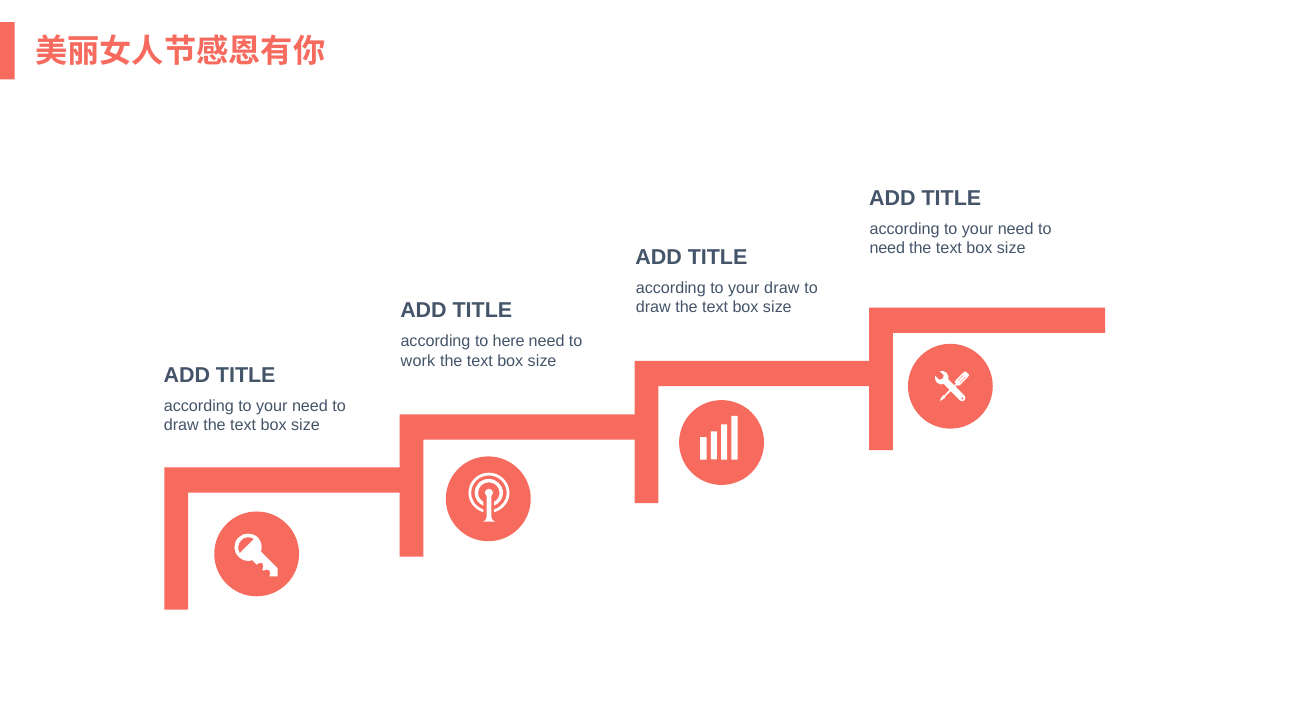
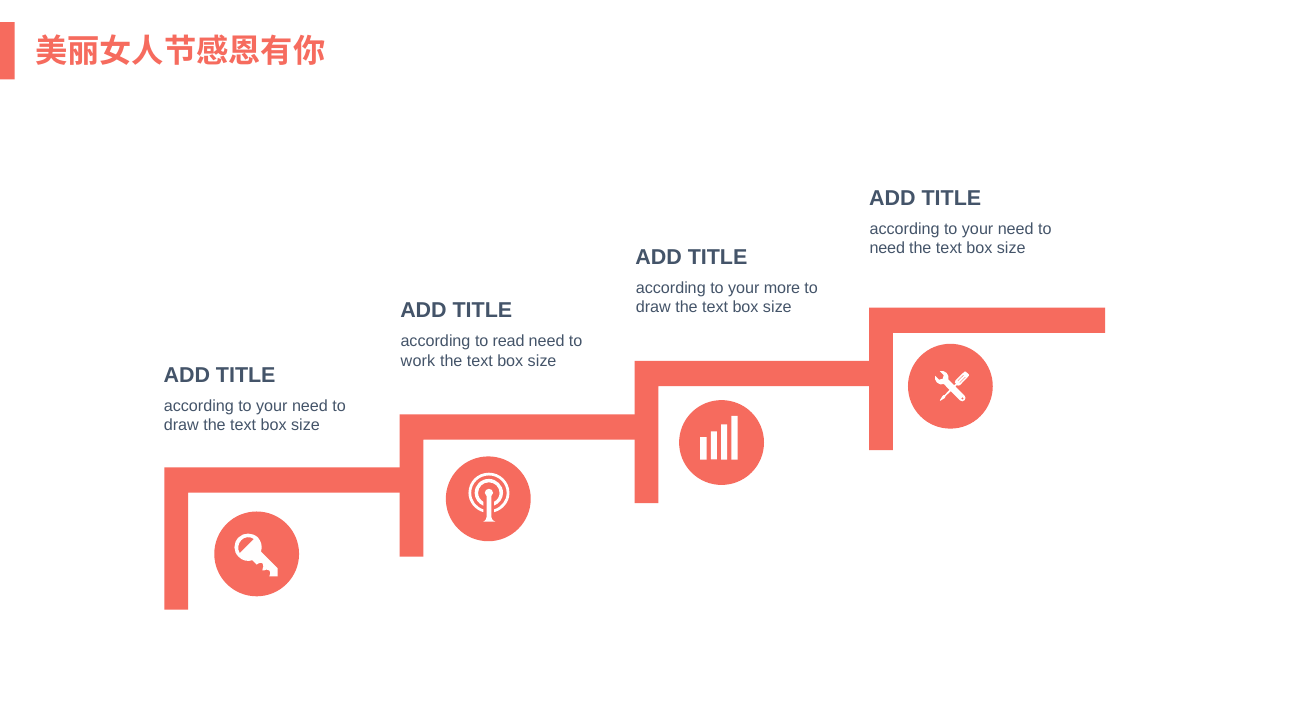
your draw: draw -> more
here: here -> read
